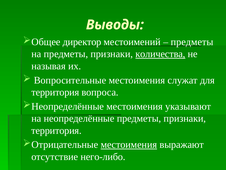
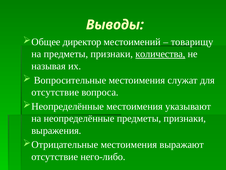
предметы at (192, 42): предметы -> товарищу
территория at (55, 92): территория -> отсутствие
территория at (56, 130): территория -> выражения
местоимения at (129, 144) underline: present -> none
